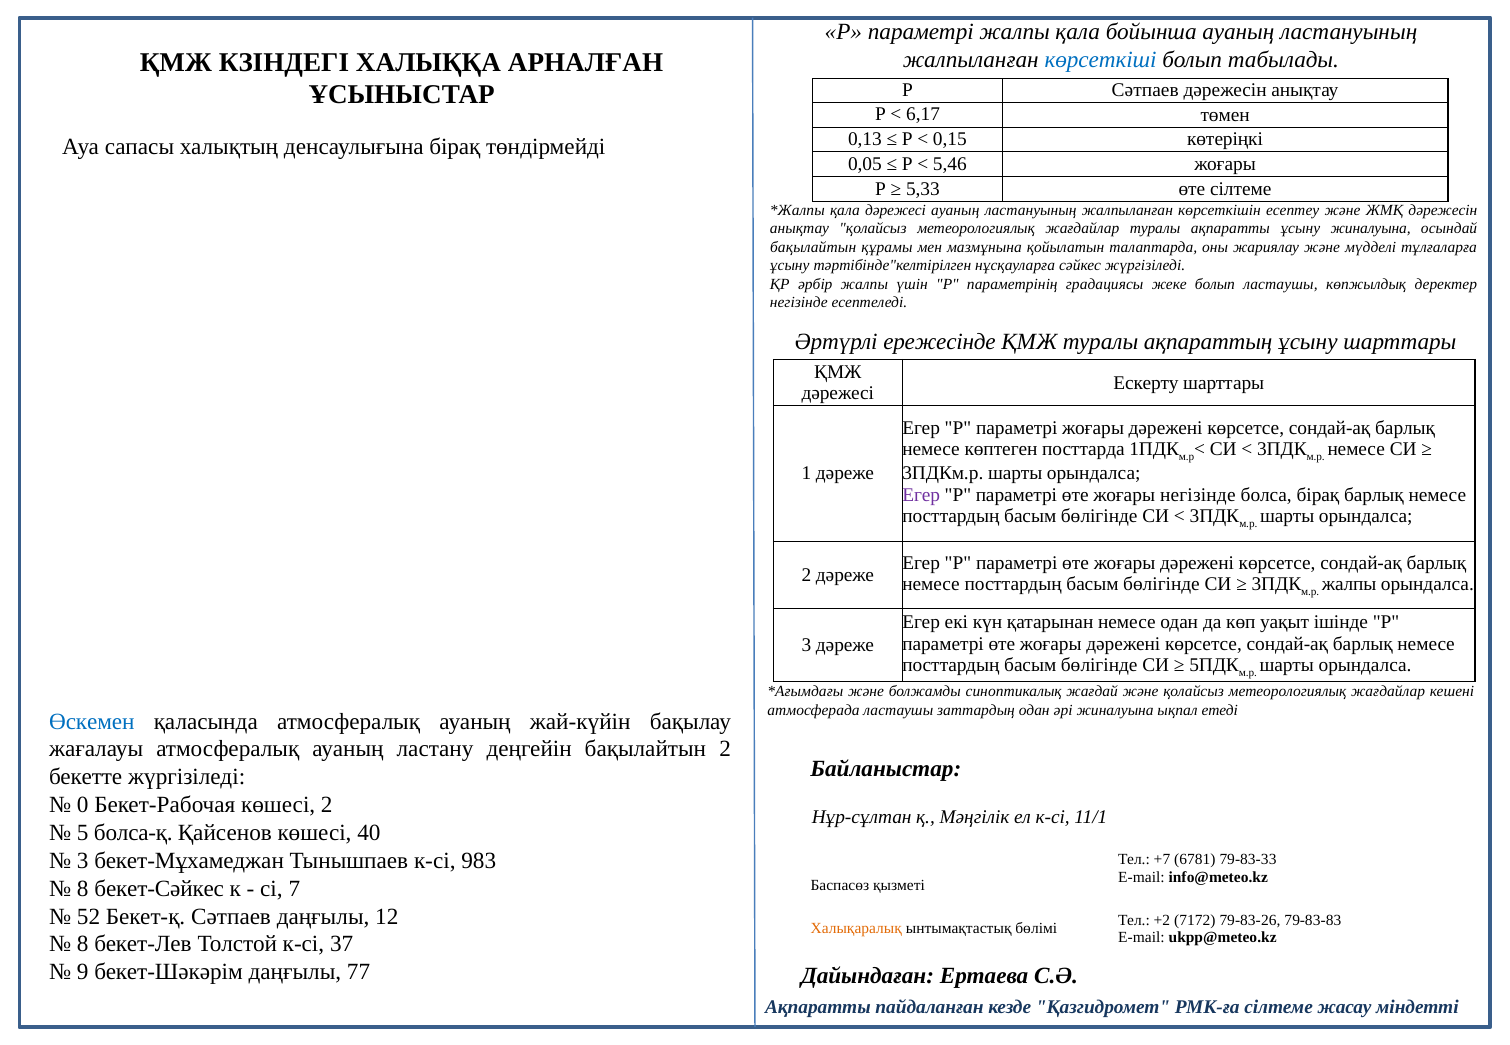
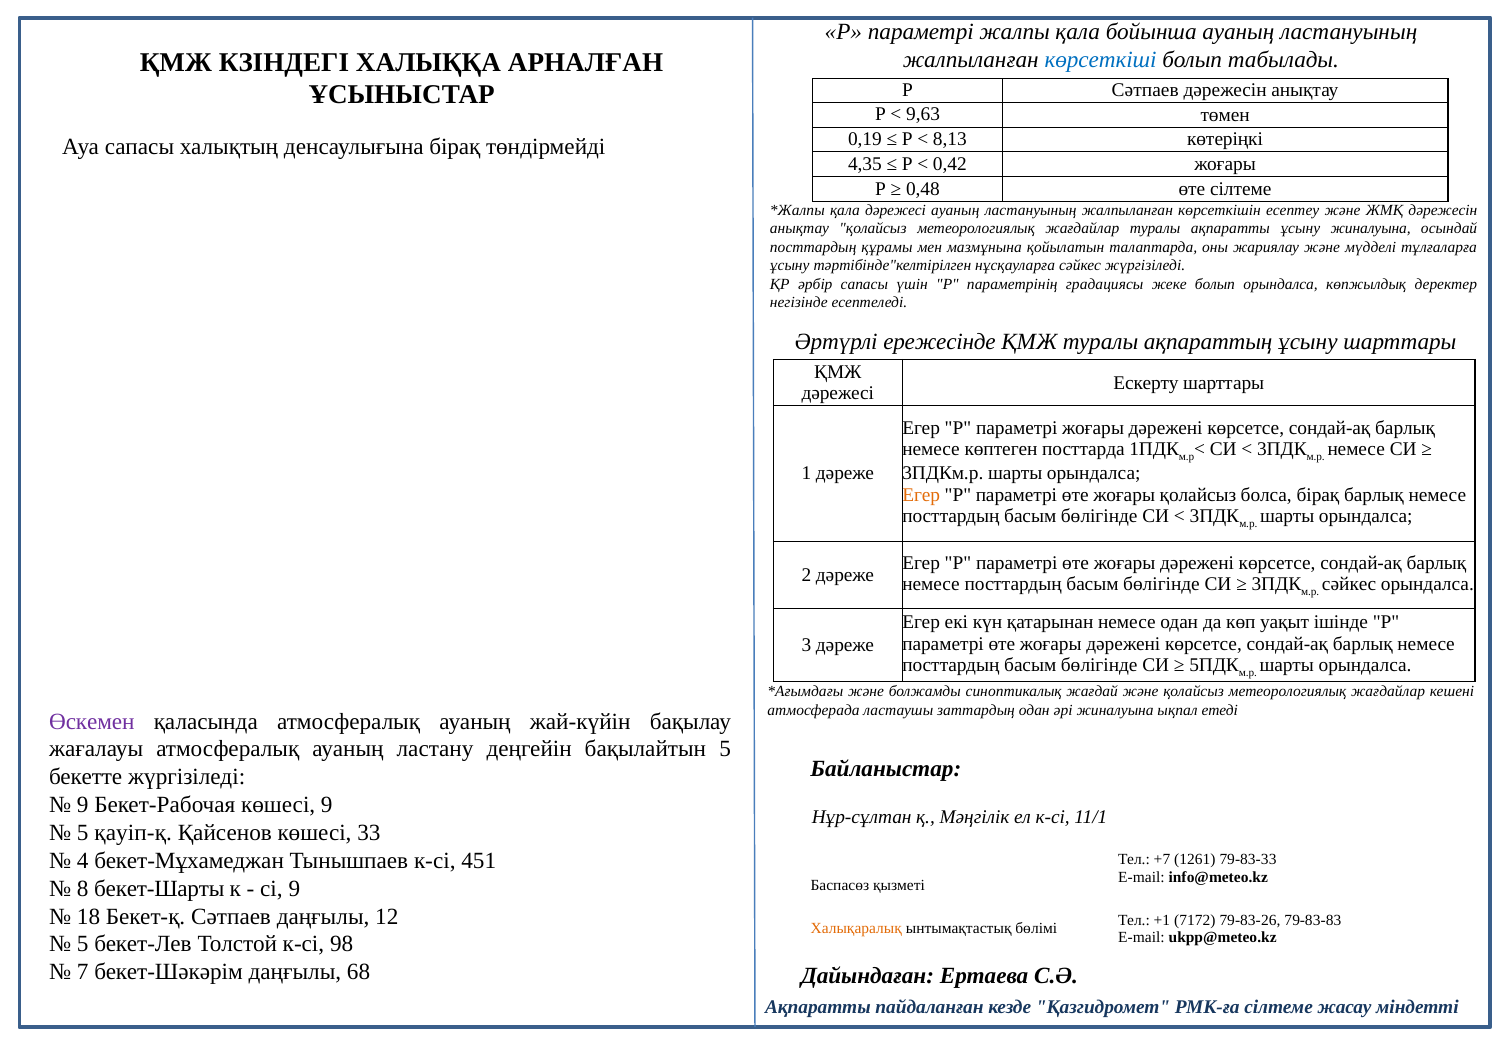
6,17: 6,17 -> 9,63
0,13: 0,13 -> 0,19
0,15: 0,15 -> 8,13
0,05: 0,05 -> 4,35
5,46: 5,46 -> 0,42
5,33: 5,33 -> 0,48
бақылайтын at (813, 247): бақылайтын -> посттардың
әрбір жалпы: жалпы -> сапасы
болып ластаушы: ластаушы -> орындалса
Егер at (921, 495) colour: purple -> orange
жоғары негізінде: негізінде -> қолайсыз
жалпы at (1349, 584): жалпы -> сәйкес
Өскемен colour: blue -> purple
бақылайтын 2: 2 -> 5
0 at (83, 805): 0 -> 9
көшесі 2: 2 -> 9
болса-қ: болса-қ -> қауіп-қ
40: 40 -> 33
3 at (83, 861): 3 -> 4
983: 983 -> 451
6781: 6781 -> 1261
бекет-Сәйкес: бекет-Сәйкес -> бекет-Шарты
сі 7: 7 -> 9
52: 52 -> 18
+2: +2 -> +1
8 at (83, 945): 8 -> 5
37: 37 -> 98
9: 9 -> 7
77: 77 -> 68
